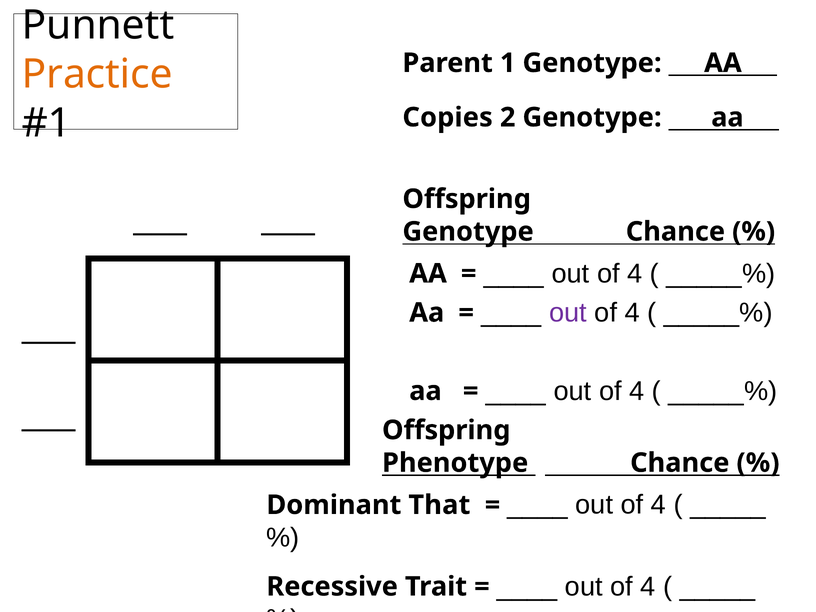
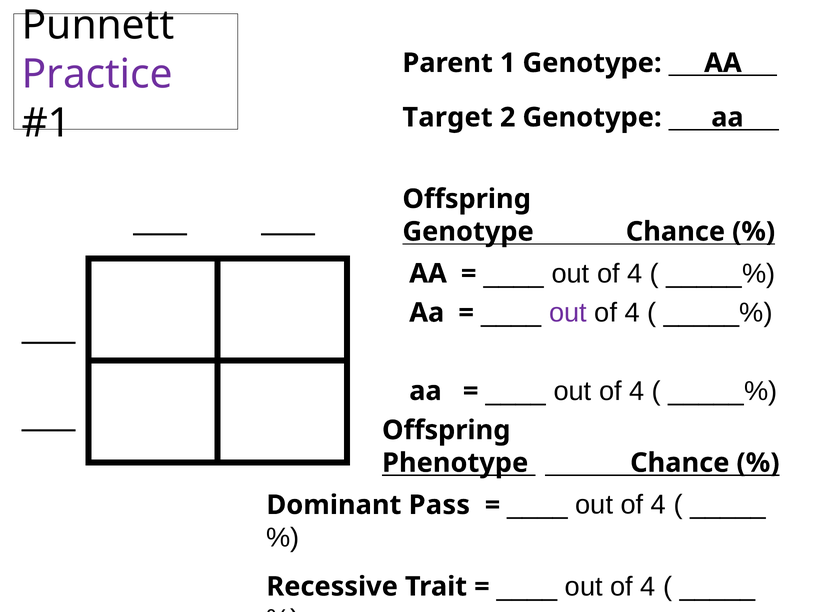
Practice colour: orange -> purple
Copies: Copies -> Target
That: That -> Pass
